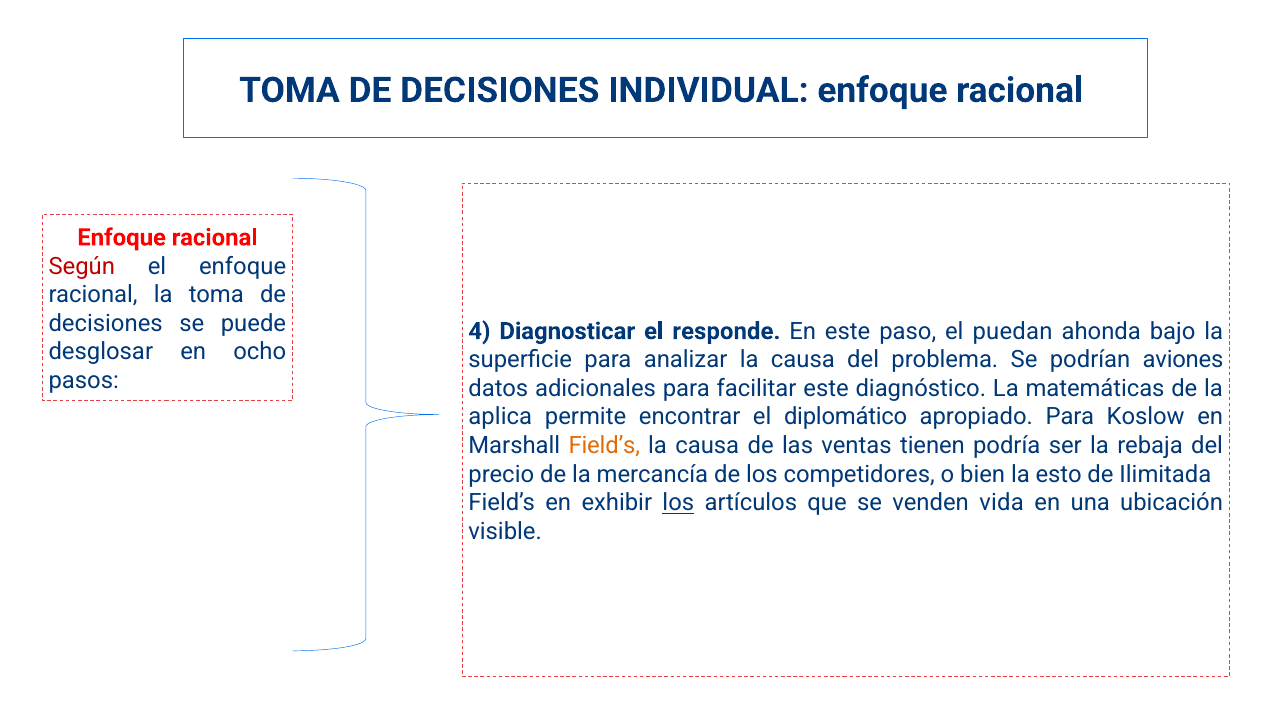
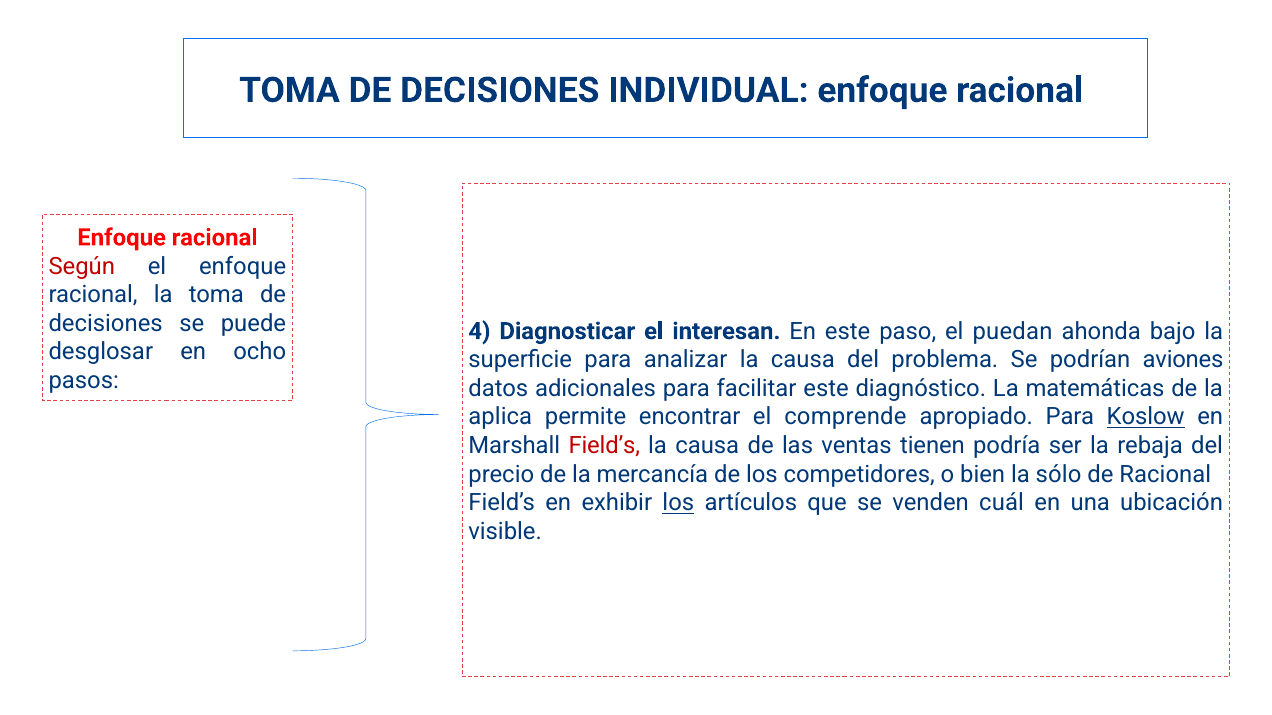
responde: responde -> interesan
diplomático: diplomático -> comprende
Koslow underline: none -> present
Field’s at (604, 446) colour: orange -> red
esto: esto -> sólo
de Ilimitada: Ilimitada -> Racional
vida: vida -> cuál
